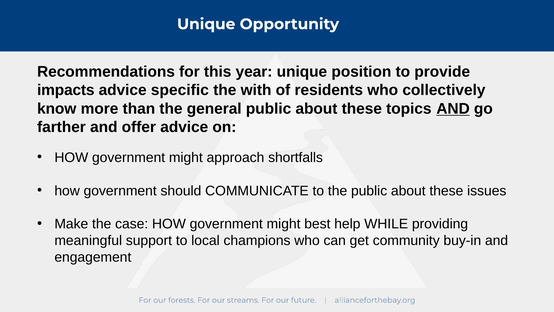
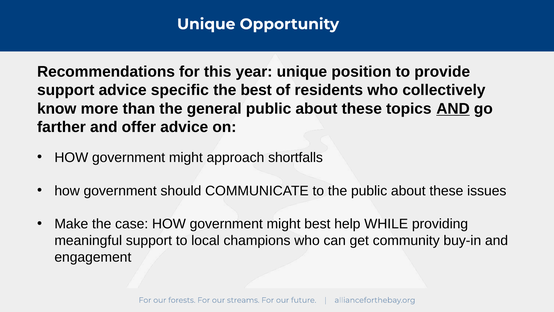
impacts at (66, 90): impacts -> support
the with: with -> best
